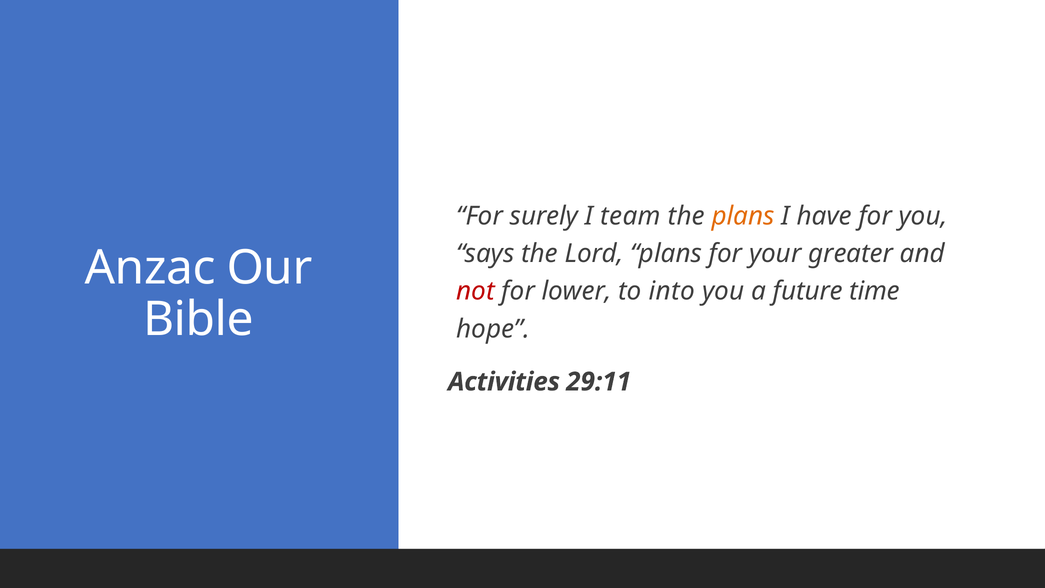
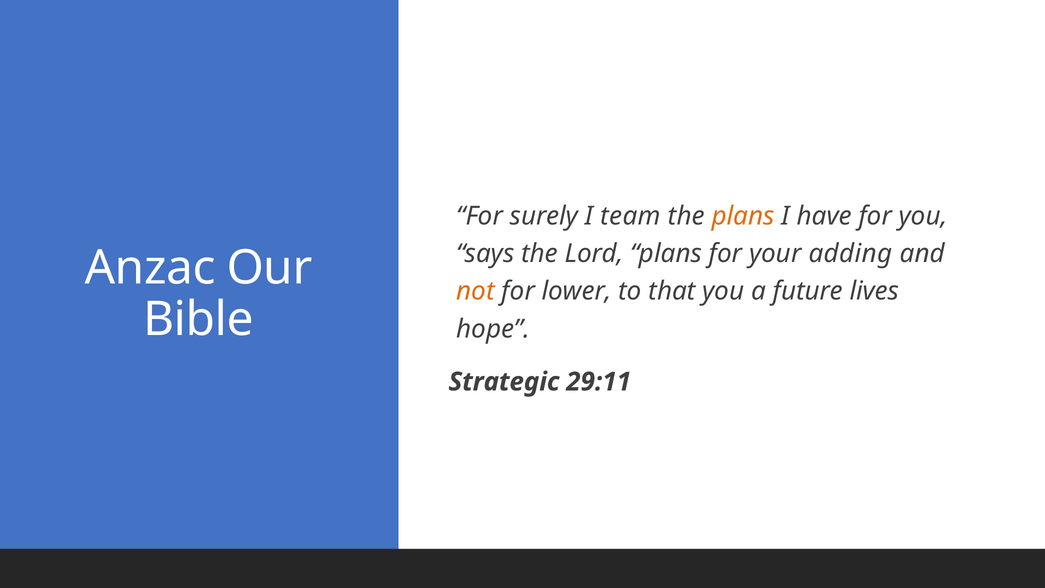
greater: greater -> adding
not colour: red -> orange
into: into -> that
time: time -> lives
Activities: Activities -> Strategic
